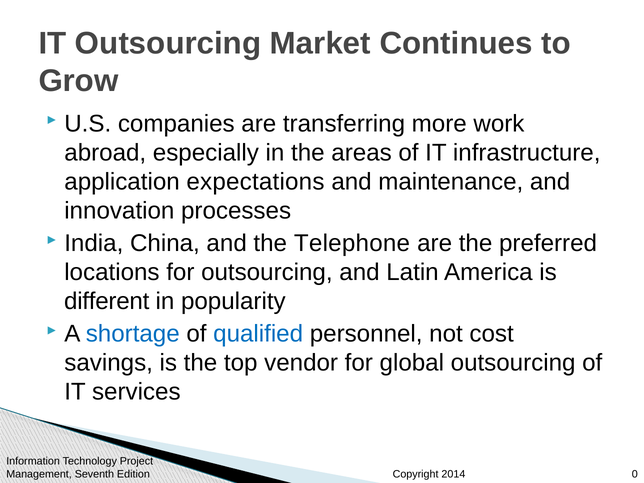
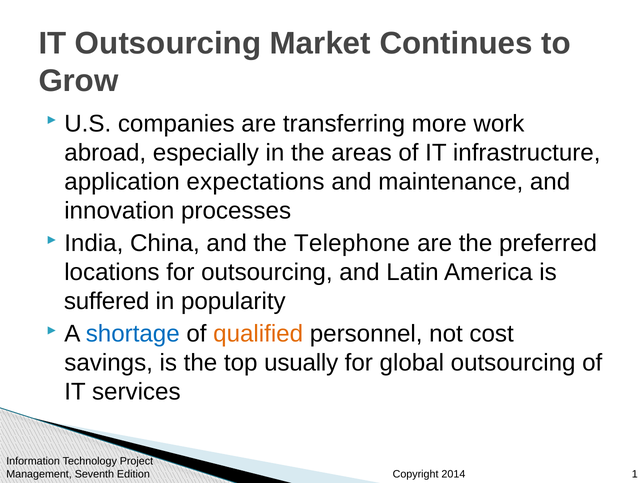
different: different -> suffered
qualified colour: blue -> orange
vendor: vendor -> usually
0: 0 -> 1
